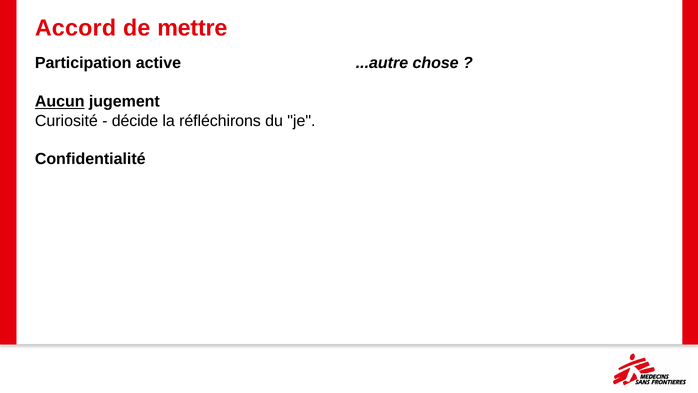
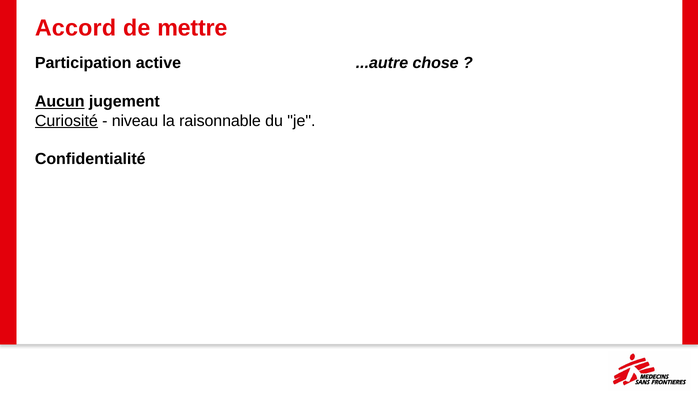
Curiosité underline: none -> present
décide: décide -> niveau
réfléchirons: réfléchirons -> raisonnable
